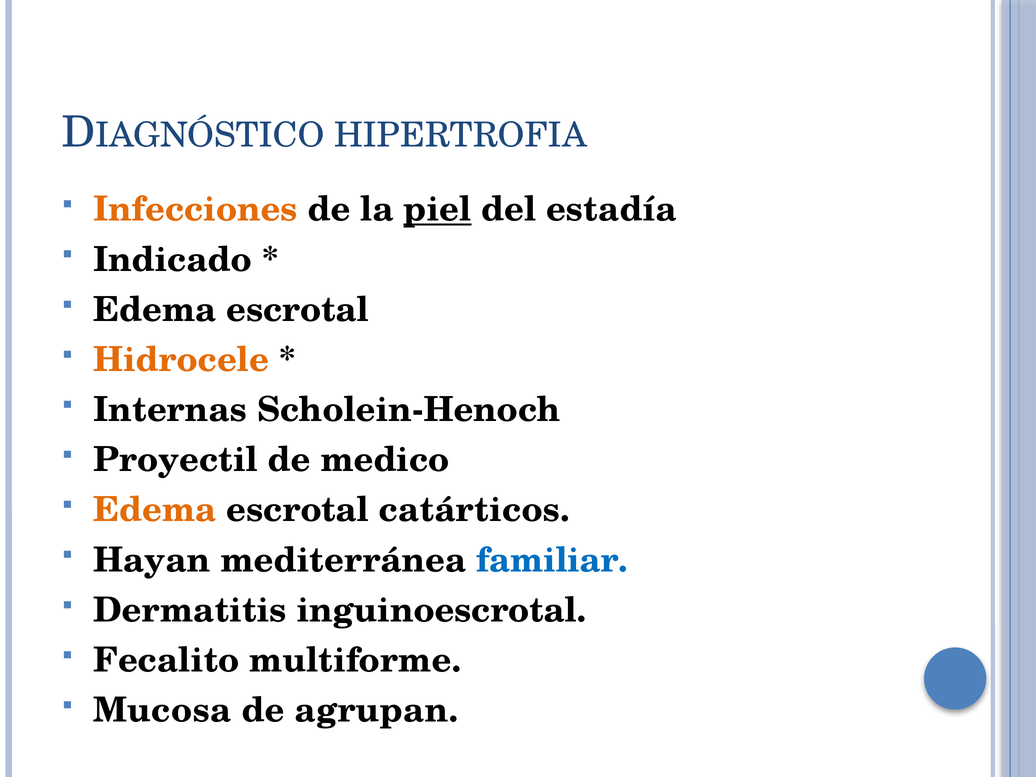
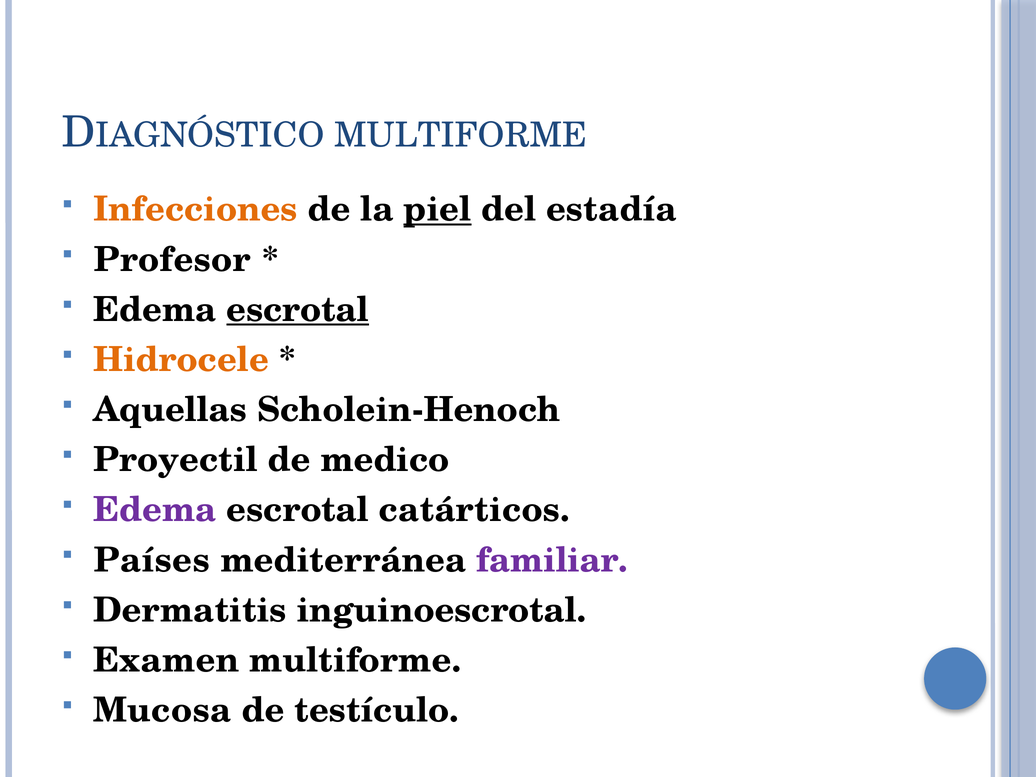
HIPERTROFIA at (461, 135): HIPERTROFIA -> MULTIFORME
Indicado: Indicado -> Profesor
escrotal at (298, 310) underline: none -> present
Internas: Internas -> Aquellas
Edema at (155, 510) colour: orange -> purple
Hayan: Hayan -> Países
familiar colour: blue -> purple
Fecalito: Fecalito -> Examen
agrupan: agrupan -> testículo
